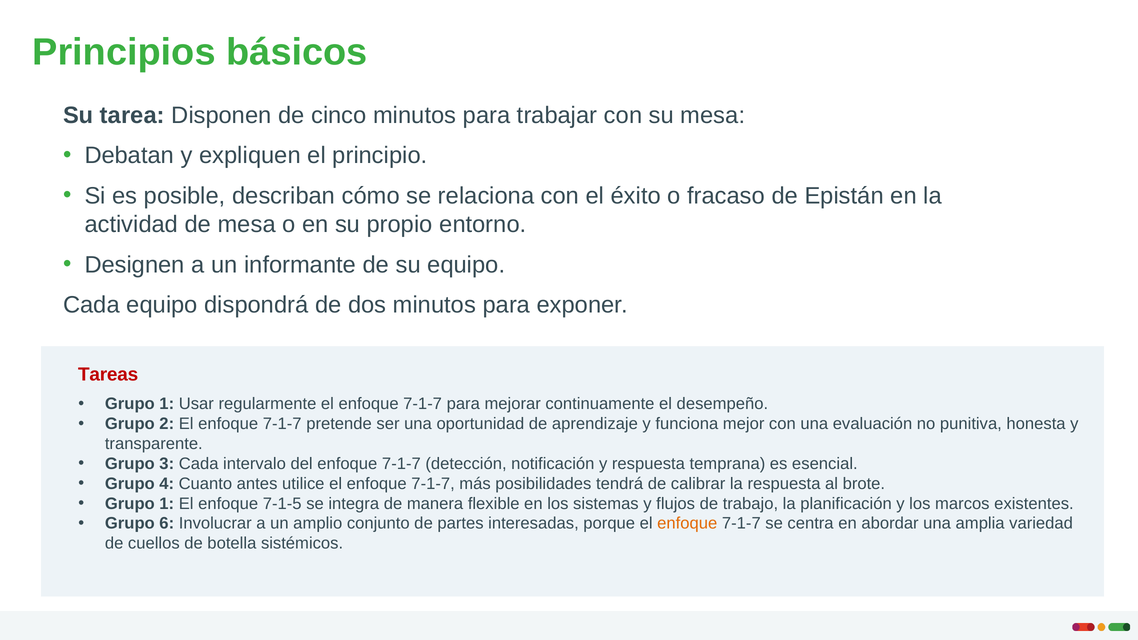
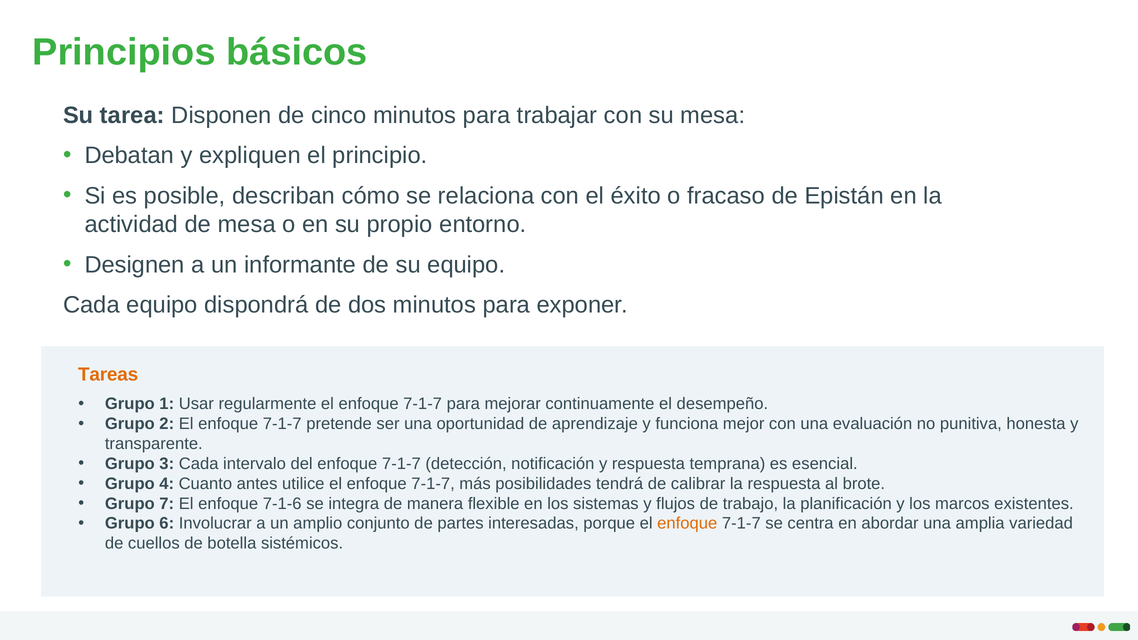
Tareas colour: red -> orange
1 at (167, 504): 1 -> 7
7-1-5: 7-1-5 -> 7-1-6
